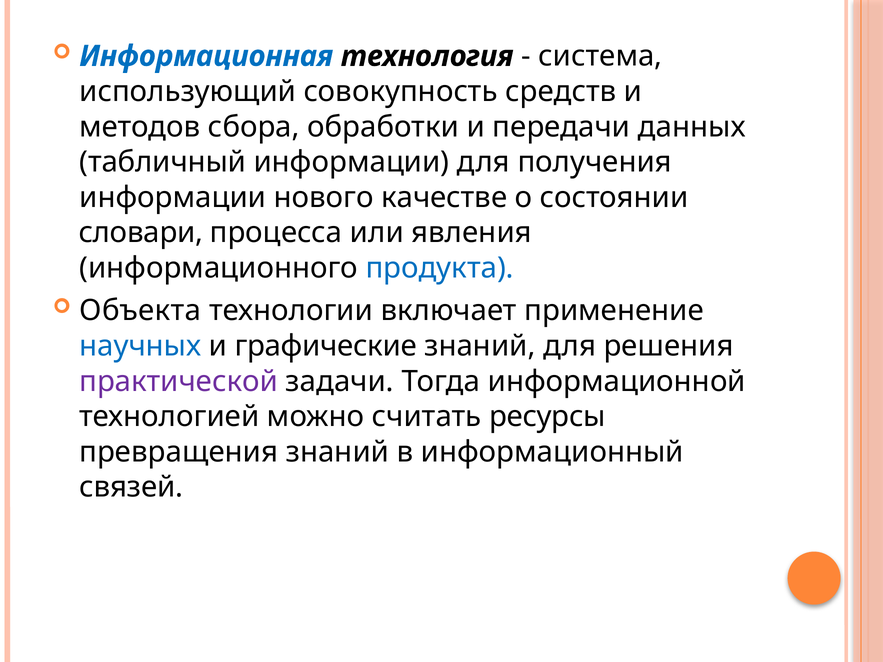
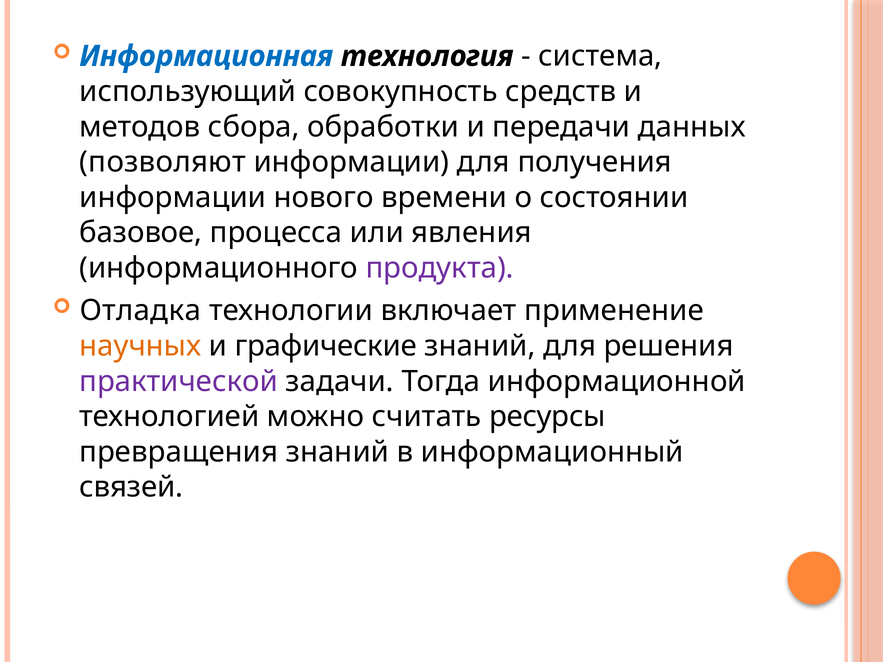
табличный: табличный -> позволяют
качестве: качестве -> времени
словари: словари -> базовое
продукта colour: blue -> purple
Объекта: Объекта -> Отладка
научных colour: blue -> orange
